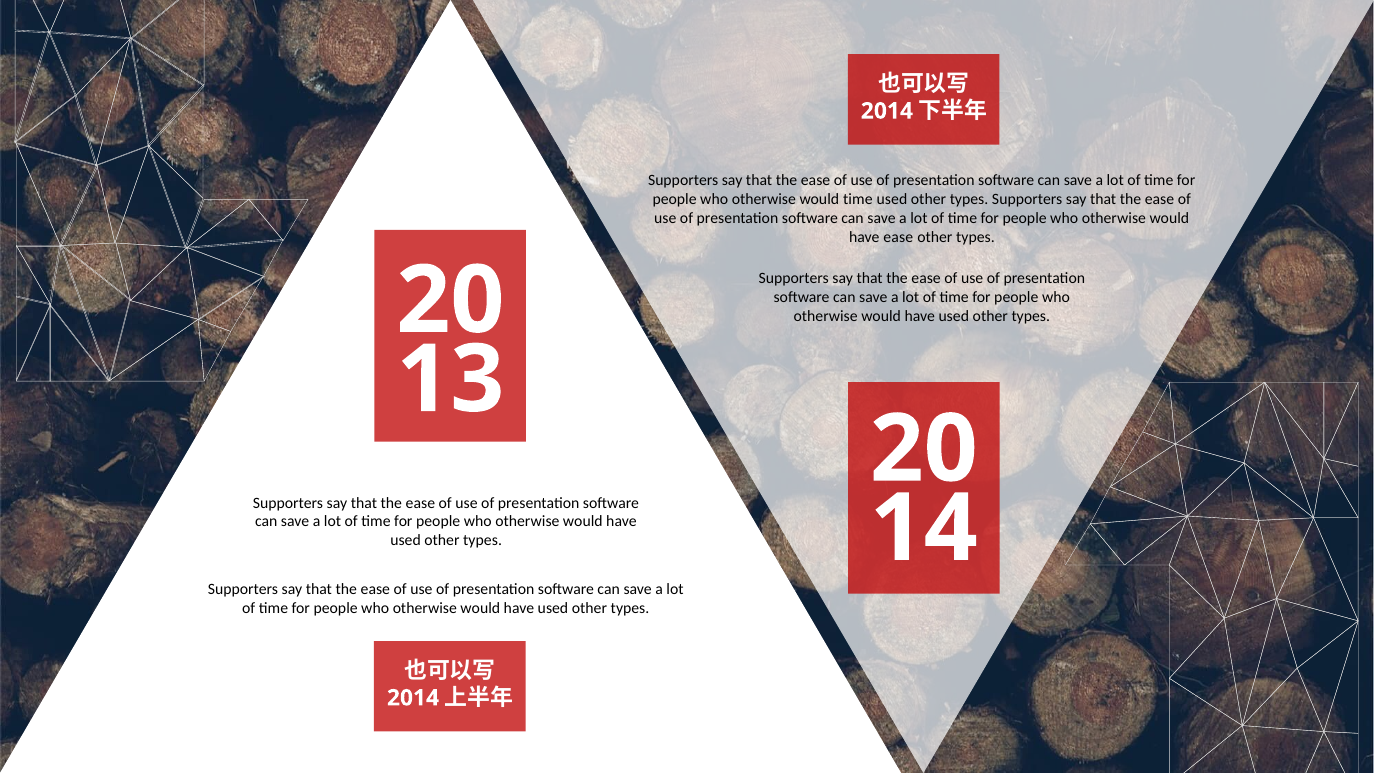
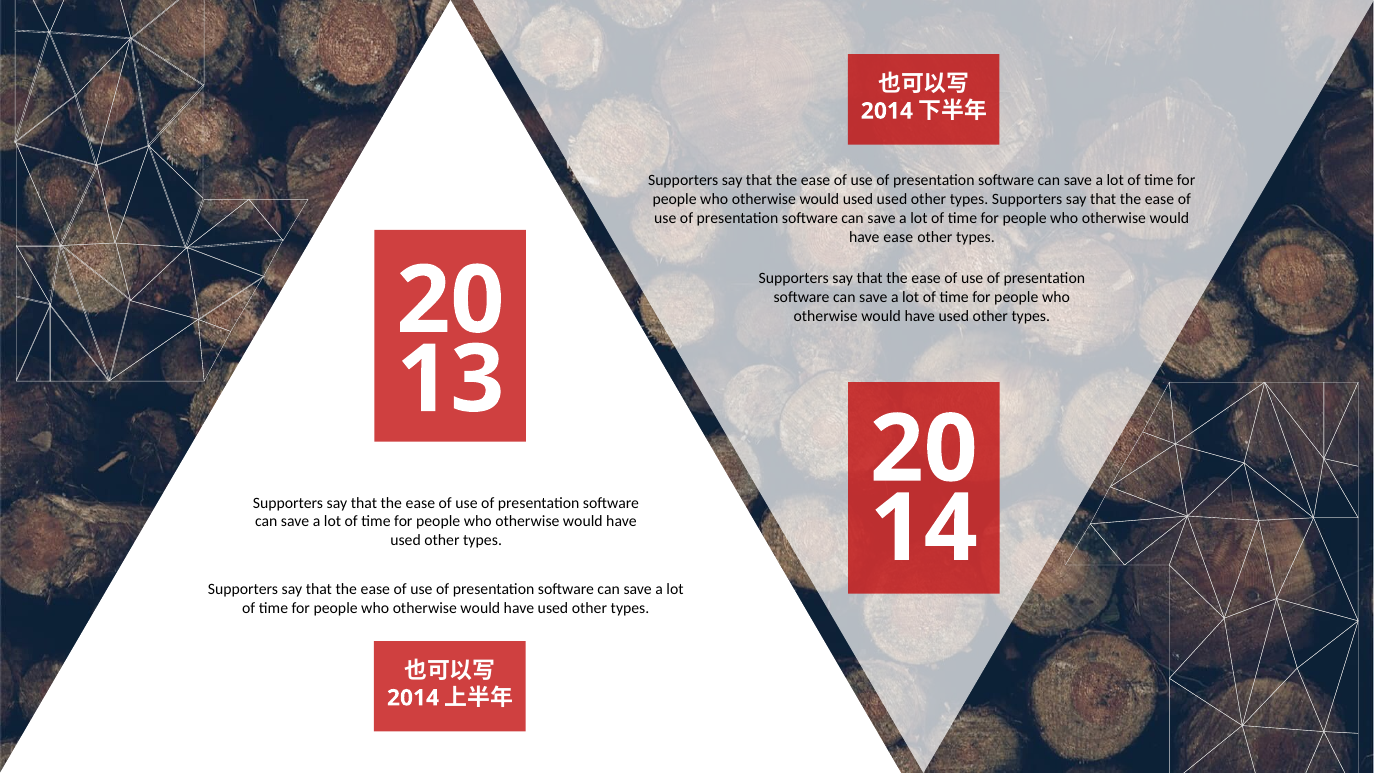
would time: time -> used
